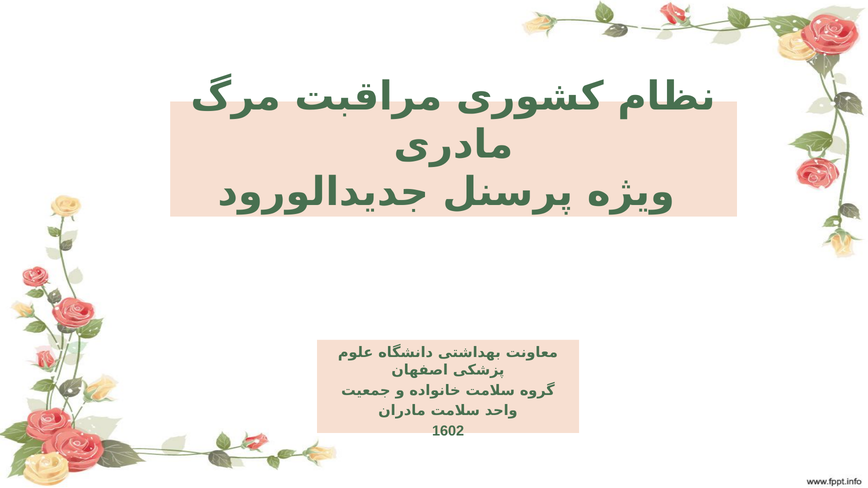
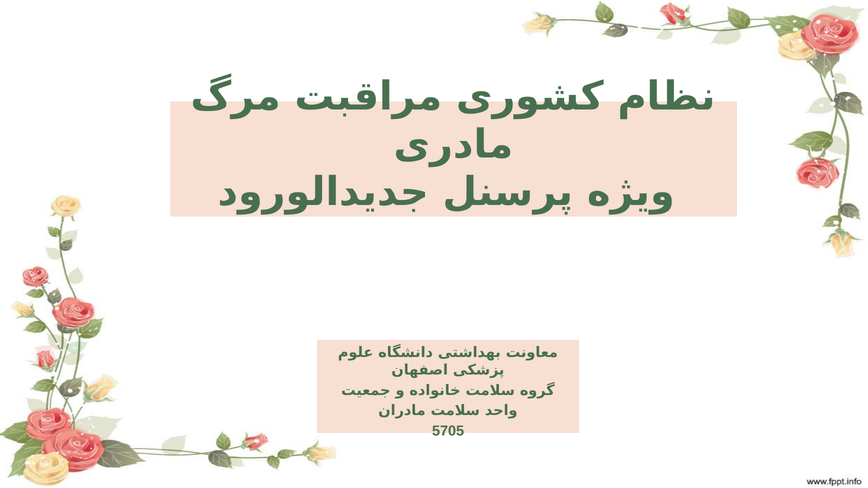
1602: 1602 -> 5705
